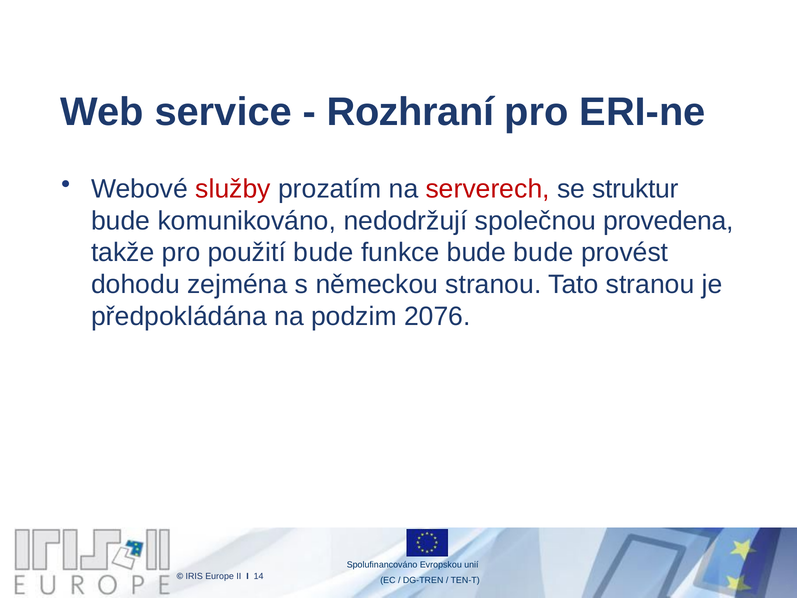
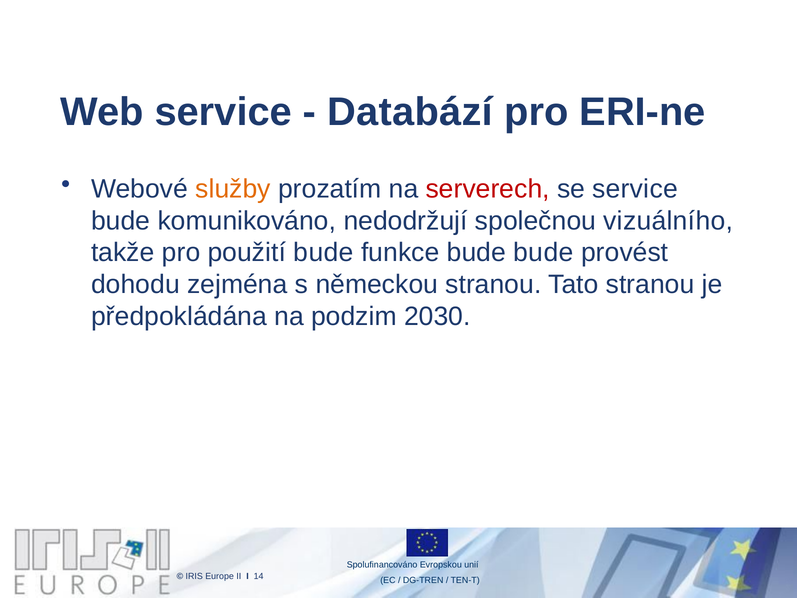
Rozhraní: Rozhraní -> Databází
služby colour: red -> orange
se struktur: struktur -> service
provedena: provedena -> vizuálního
2076: 2076 -> 2030
